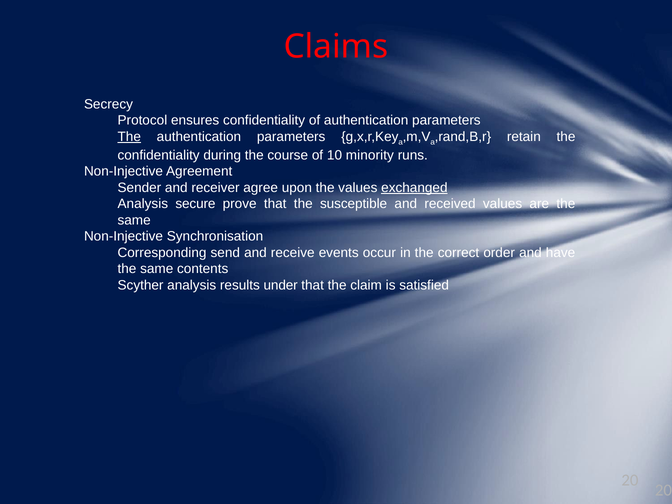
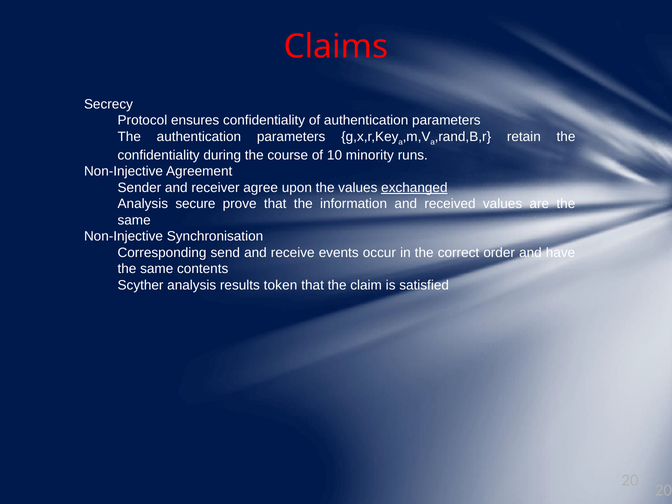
The at (129, 137) underline: present -> none
susceptible: susceptible -> information
under: under -> token
